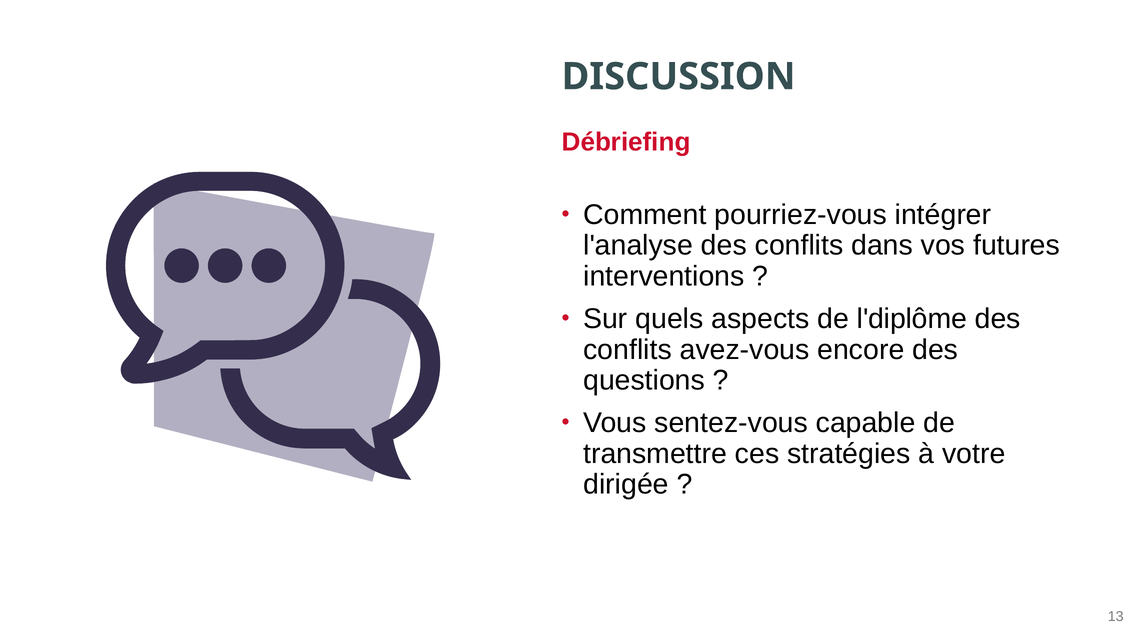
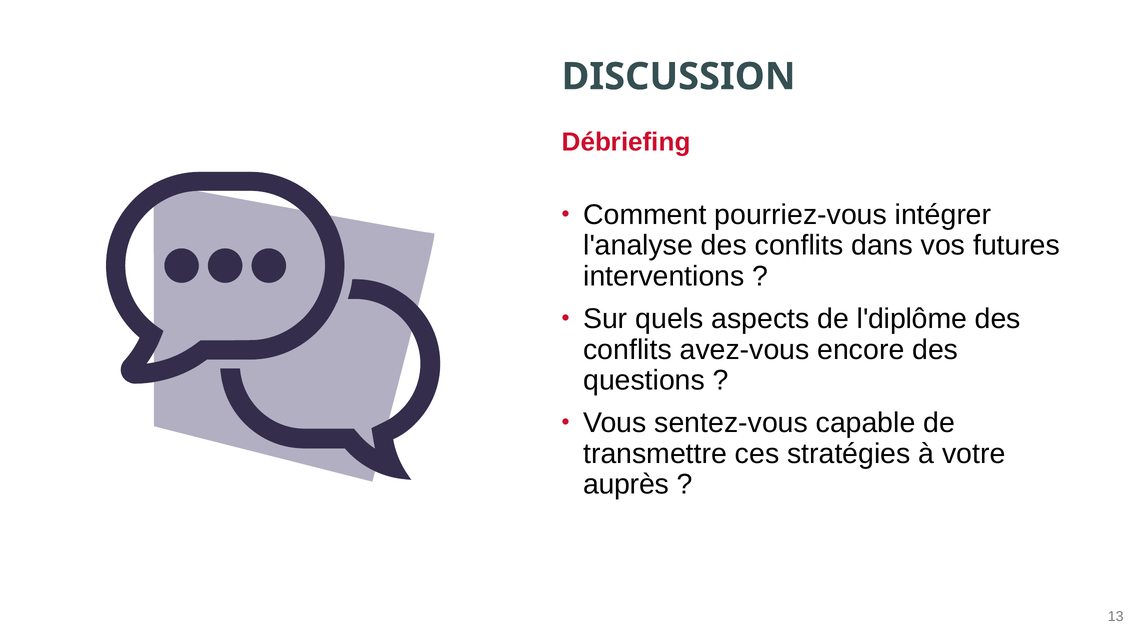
dirigée: dirigée -> auprès
